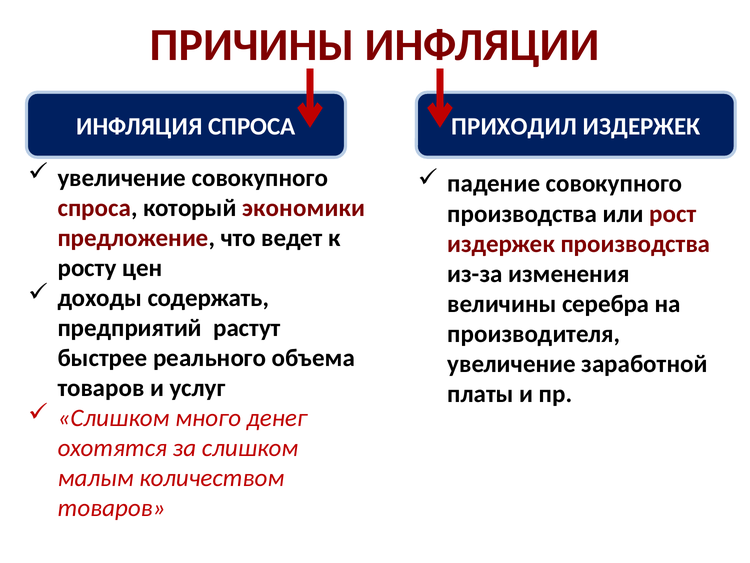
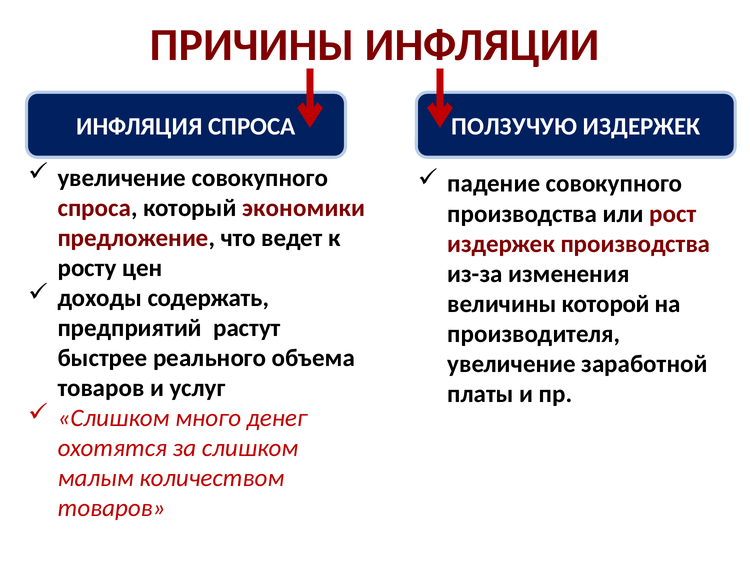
ПРИХОДИЛ: ПРИХОДИЛ -> ПОЛЗУЧУЮ
серебра: серебра -> которой
